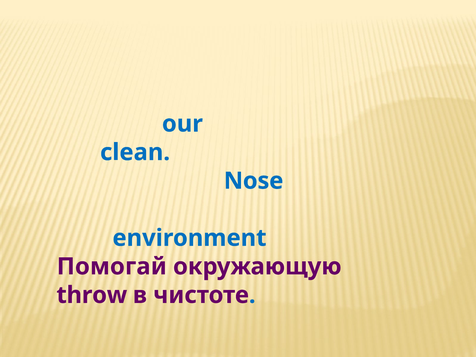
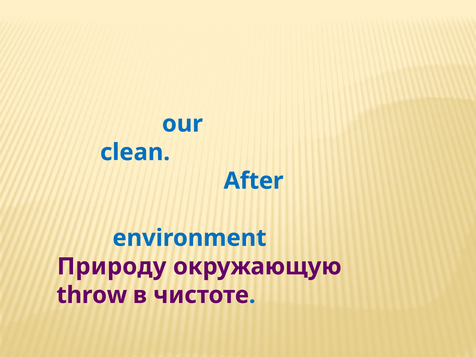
Nose: Nose -> After
Помогай: Помогай -> Природу
